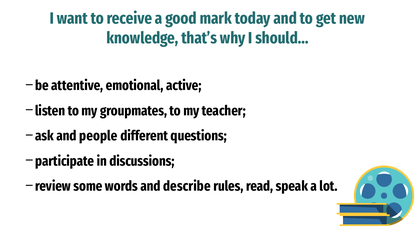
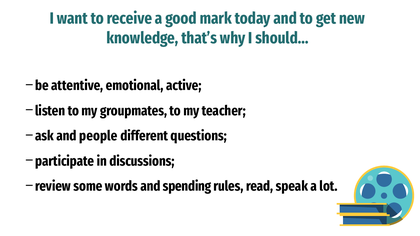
describe: describe -> spending
